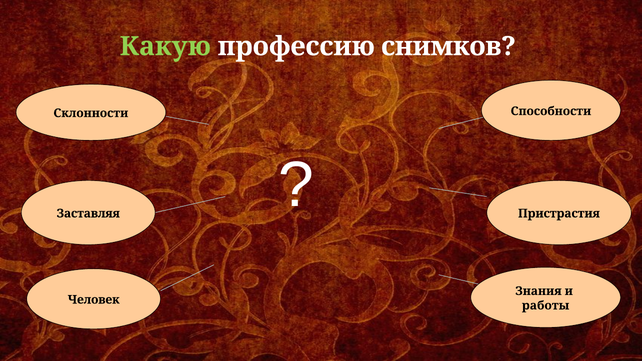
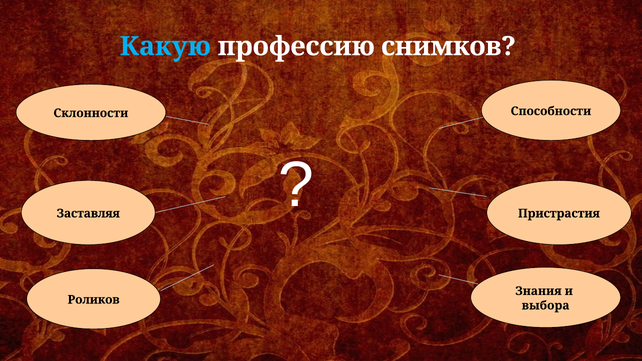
Какую colour: light green -> light blue
Человек: Человек -> Роликов
работы: работы -> выбора
